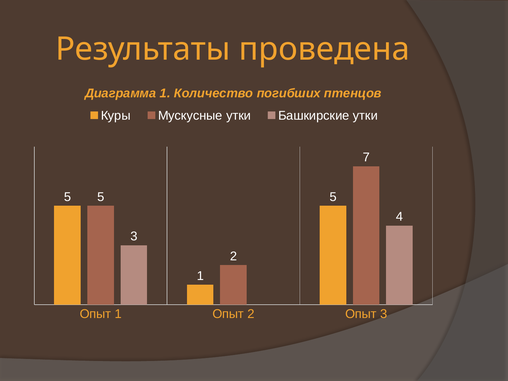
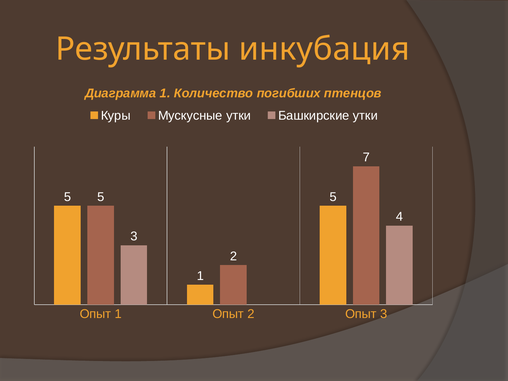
проведена: проведена -> инкубация
